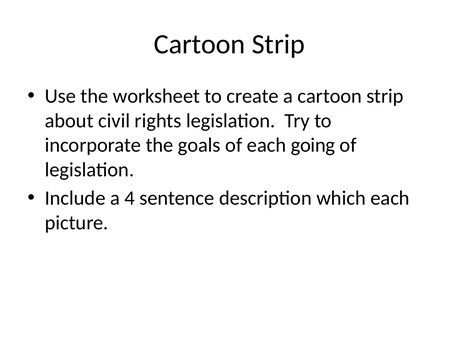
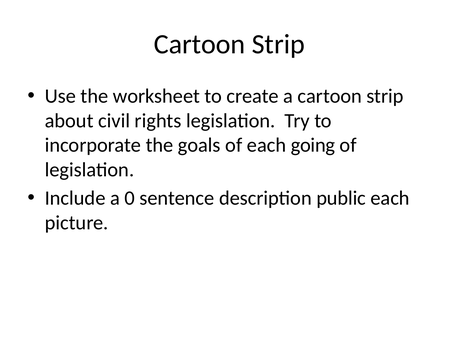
4: 4 -> 0
which: which -> public
